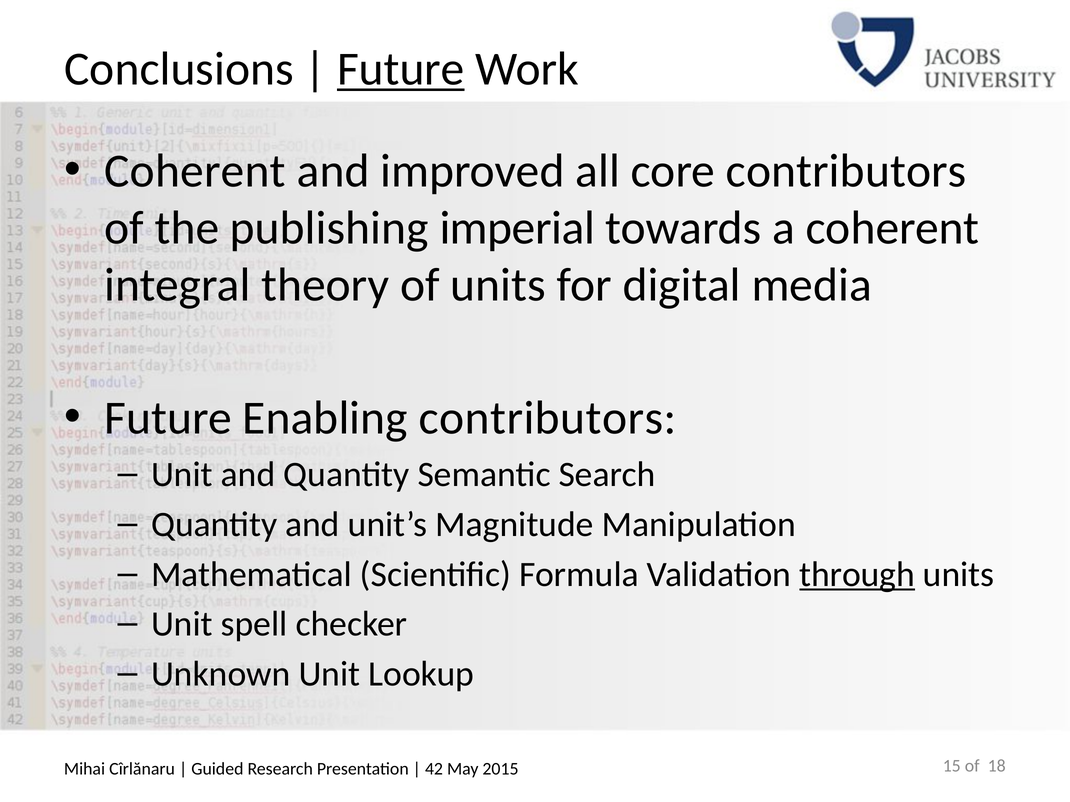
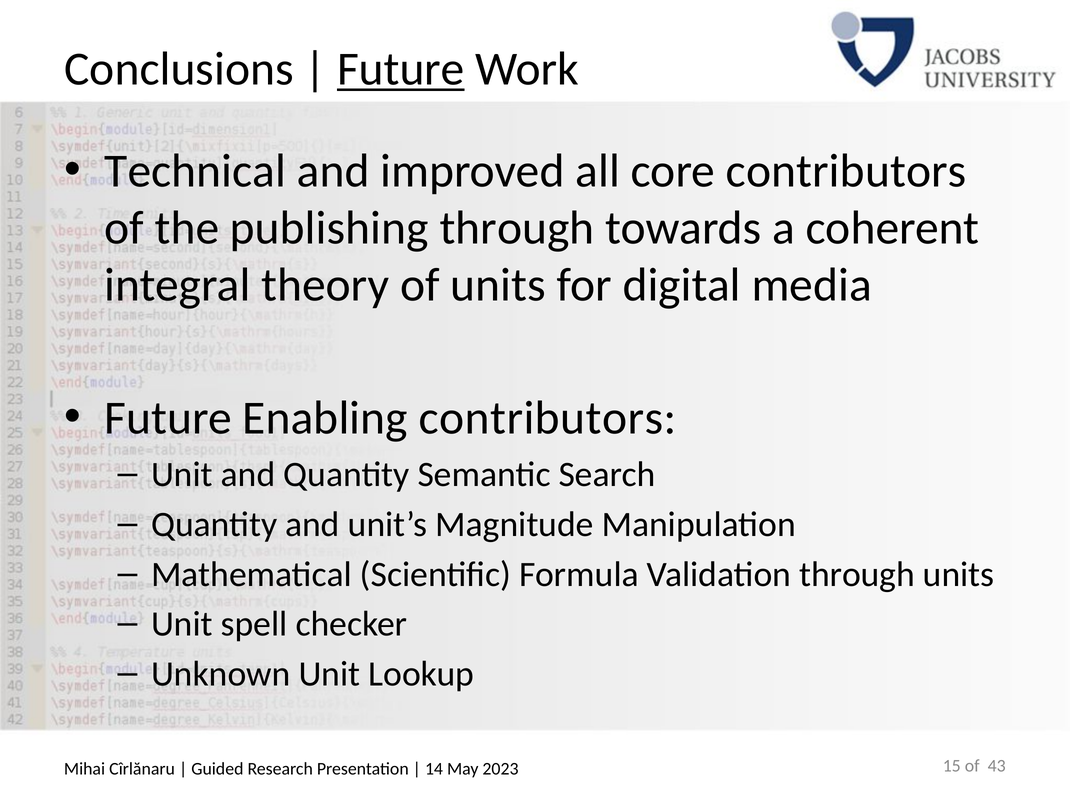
Coherent at (195, 171): Coherent -> Technical
publishing imperial: imperial -> through
through at (857, 575) underline: present -> none
18: 18 -> 43
42: 42 -> 14
2015: 2015 -> 2023
